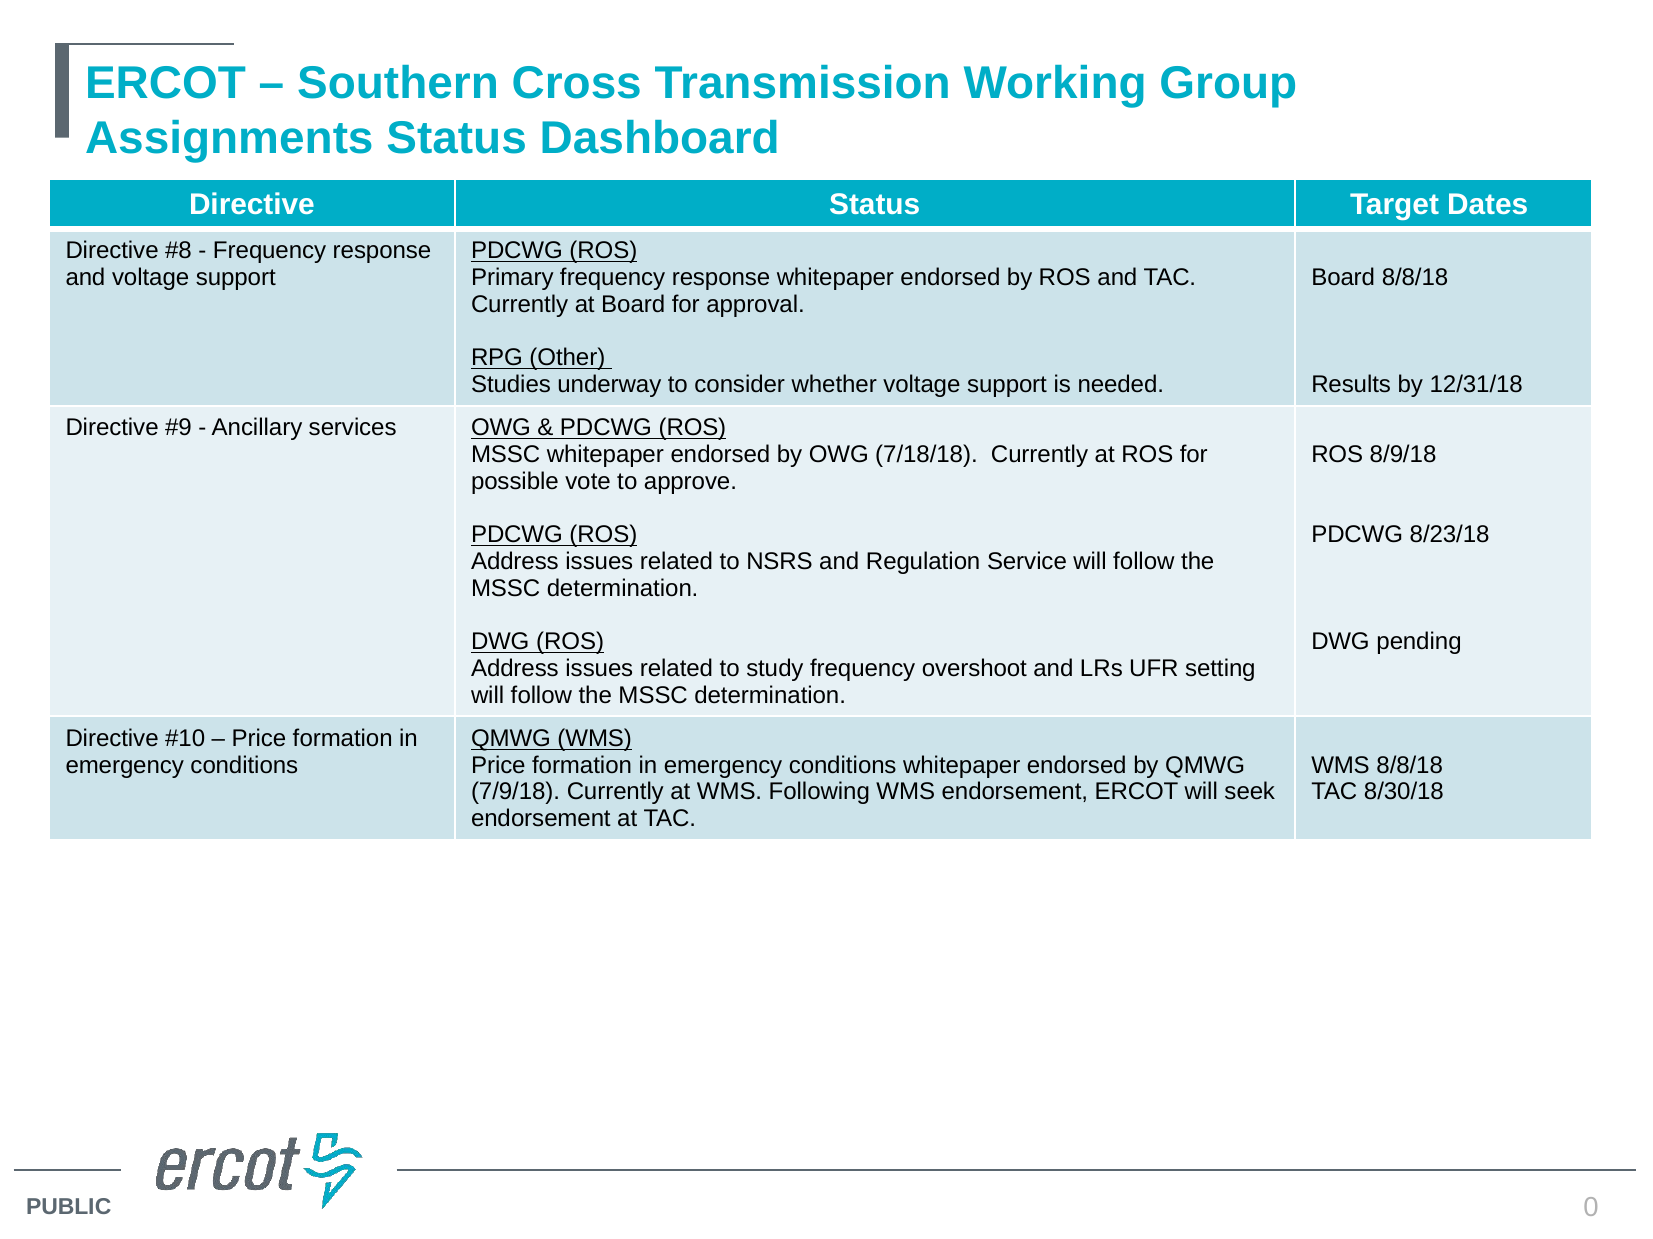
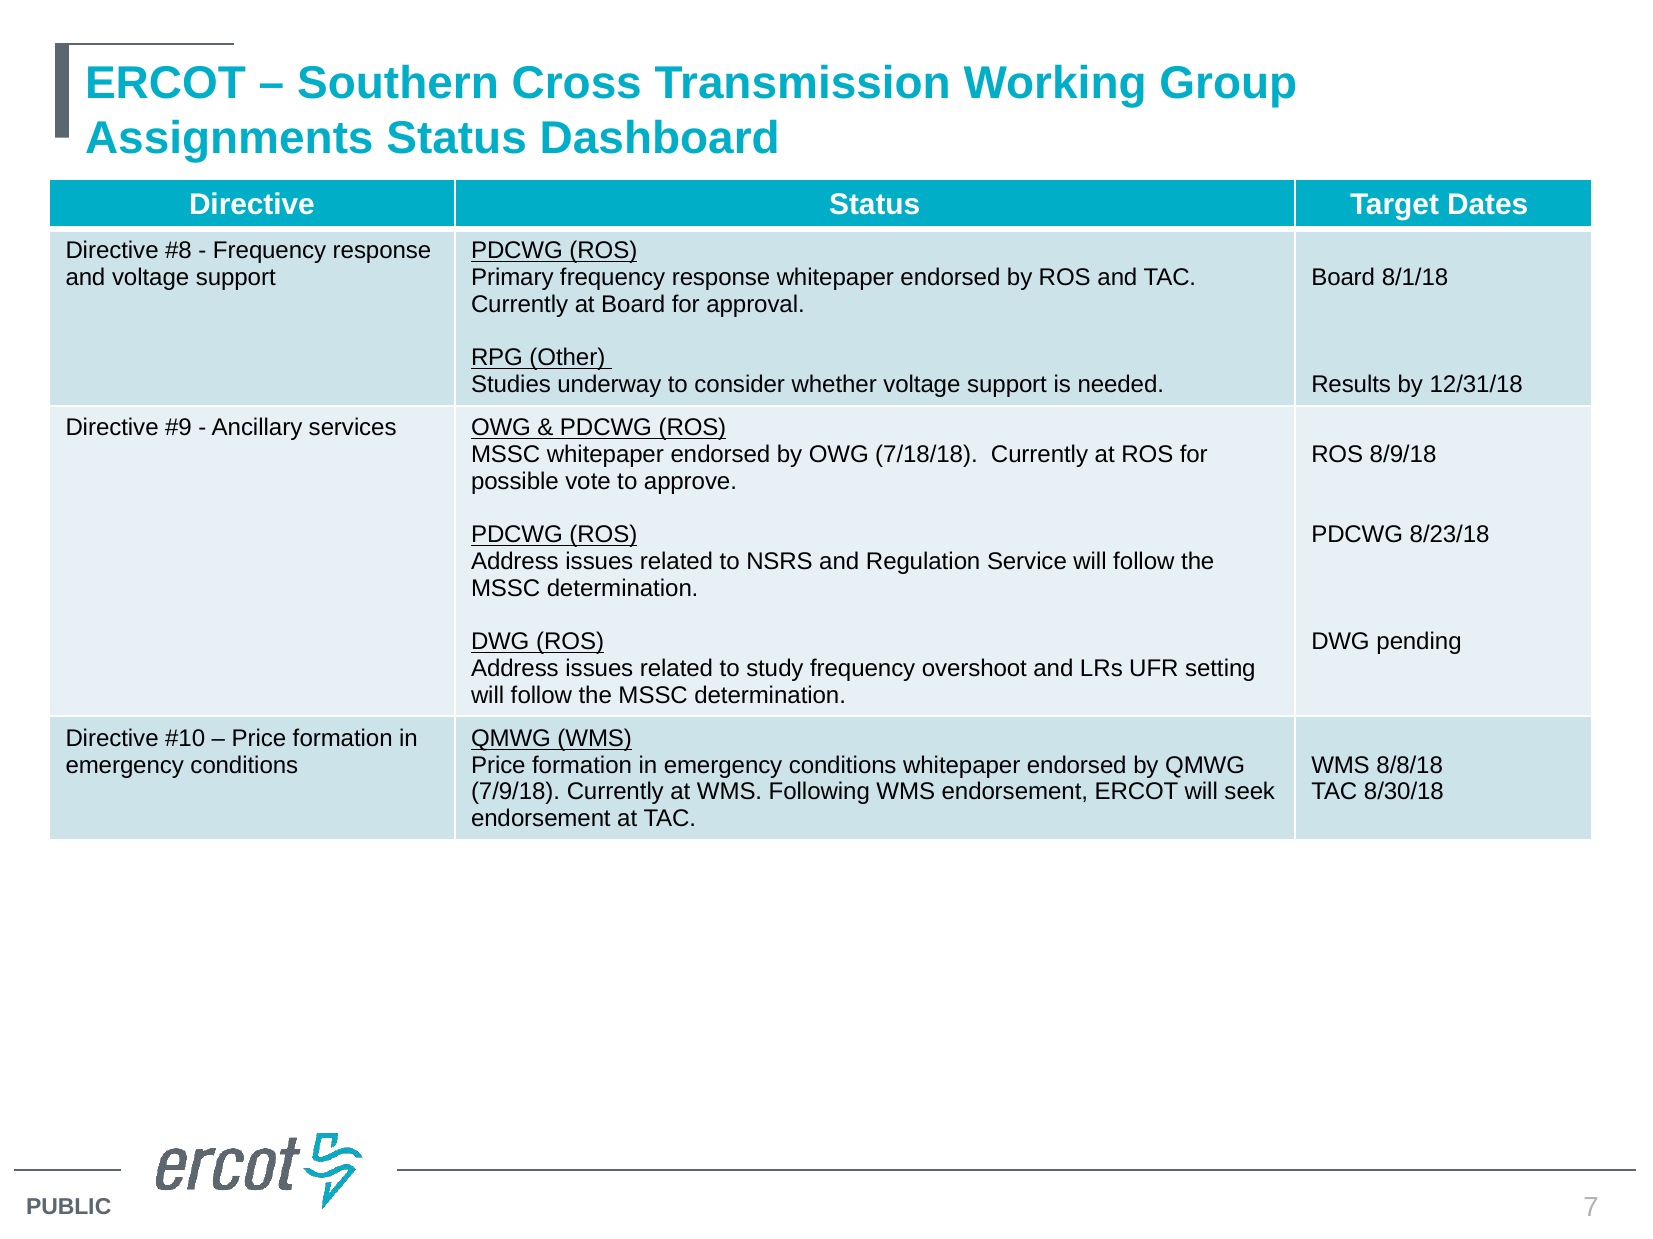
Board 8/8/18: 8/8/18 -> 8/1/18
0: 0 -> 7
